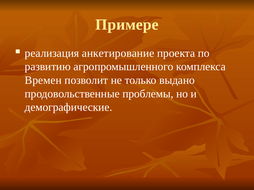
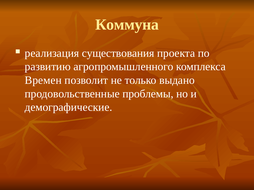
Примере: Примере -> Коммуна
анкетирование: анкетирование -> существования
